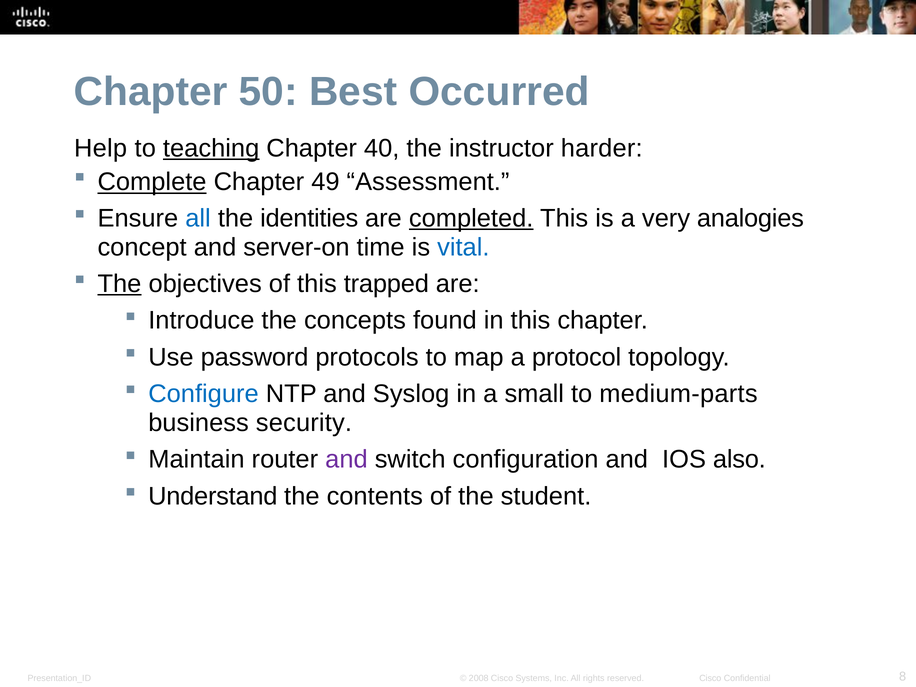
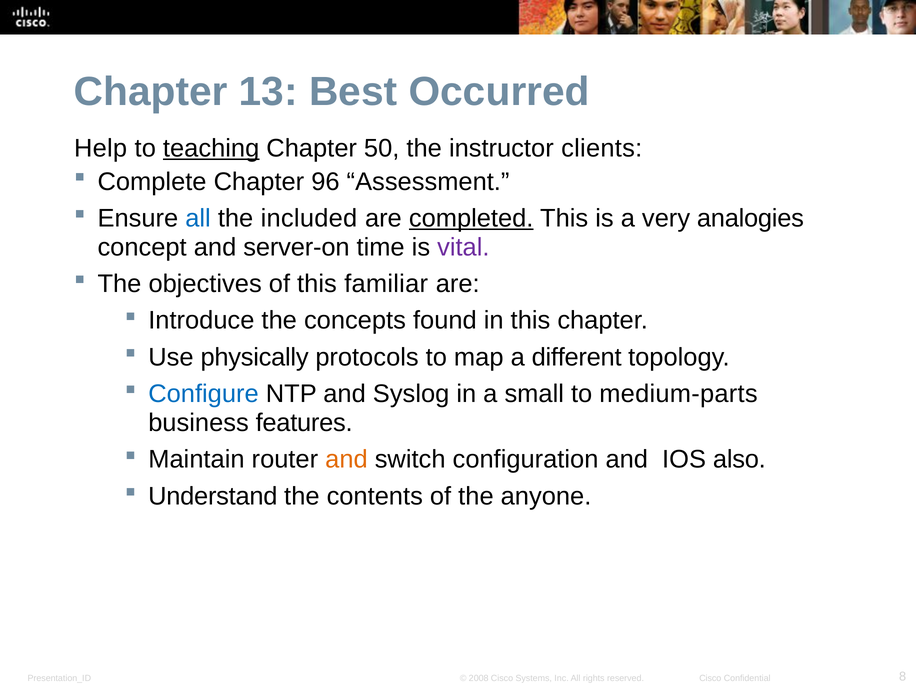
50: 50 -> 13
40: 40 -> 50
harder: harder -> clients
Complete underline: present -> none
49: 49 -> 96
identities: identities -> included
vital colour: blue -> purple
The at (119, 284) underline: present -> none
trapped: trapped -> familiar
password: password -> physically
protocol: protocol -> different
security: security -> features
and at (346, 460) colour: purple -> orange
student: student -> anyone
